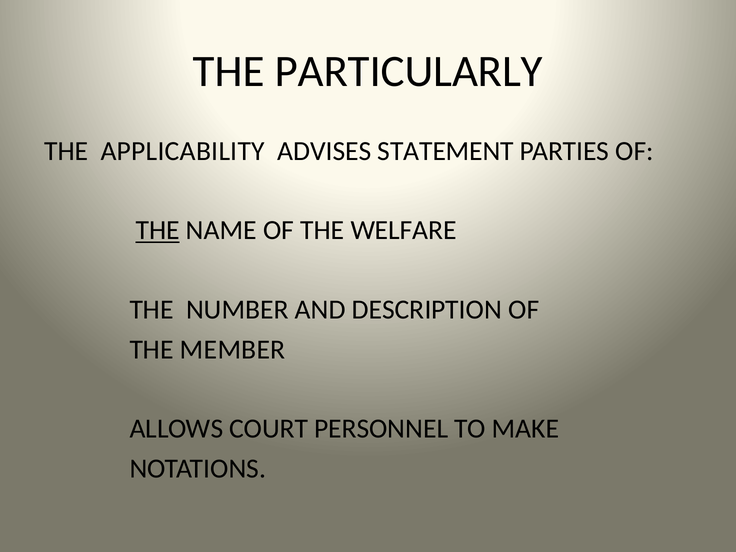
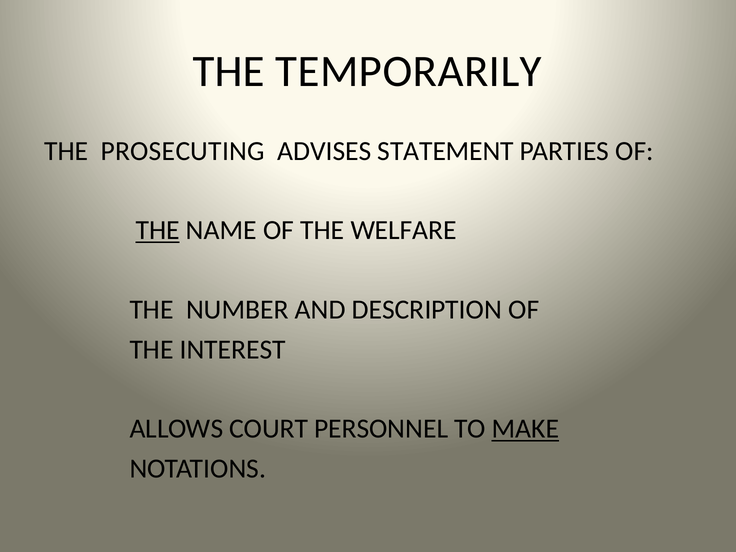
PARTICULARLY: PARTICULARLY -> TEMPORARILY
APPLICABILITY: APPLICABILITY -> PROSECUTING
MEMBER: MEMBER -> INTEREST
MAKE underline: none -> present
